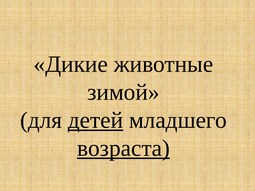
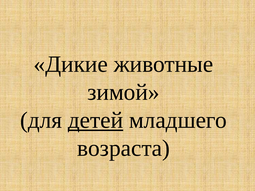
возраста underline: present -> none
